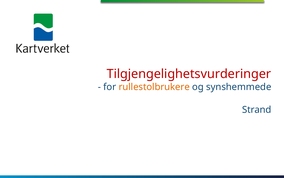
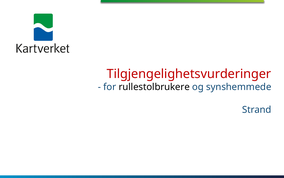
rullestolbrukere colour: orange -> black
